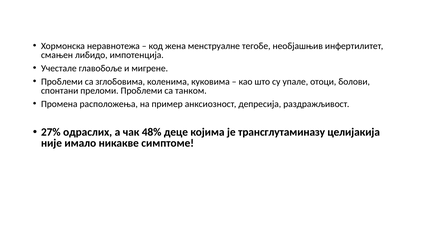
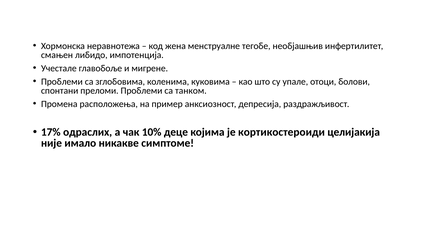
27%: 27% -> 17%
48%: 48% -> 10%
трансглутаминазу: трансглутаминазу -> кортикостероиди
